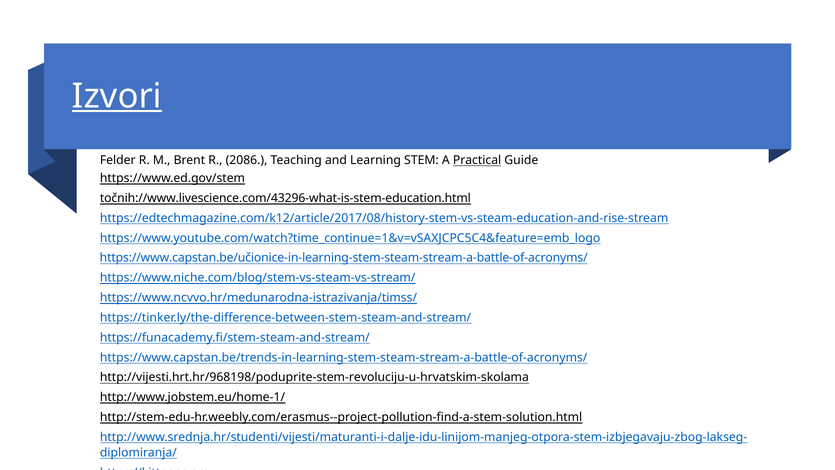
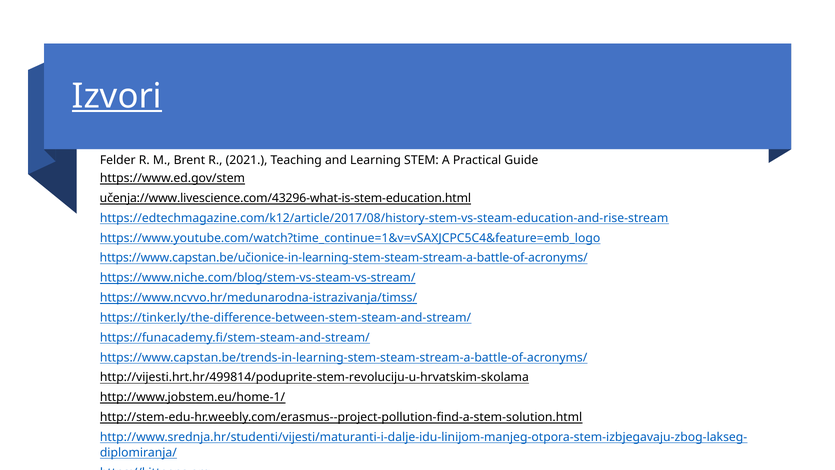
2086: 2086 -> 2021
Practical underline: present -> none
točnih://www.livescience.com/43296-what-is-stem-education.html: točnih://www.livescience.com/43296-what-is-stem-education.html -> učenja://www.livescience.com/43296-what-is-stem-education.html
http://vijesti.hrt.hr/968198/poduprite-stem-revoluciju-u-hrvatskim-skolama: http://vijesti.hrt.hr/968198/poduprite-stem-revoluciju-u-hrvatskim-skolama -> http://vijesti.hrt.hr/499814/poduprite-stem-revoluciju-u-hrvatskim-skolama
